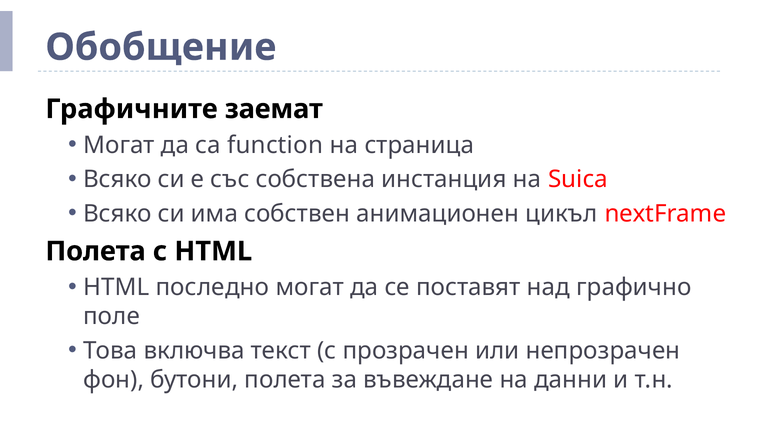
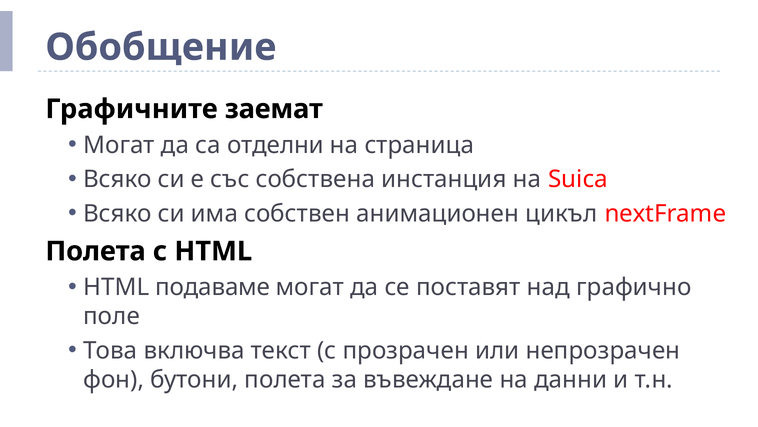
function: function -> отделни
последно: последно -> подаваме
